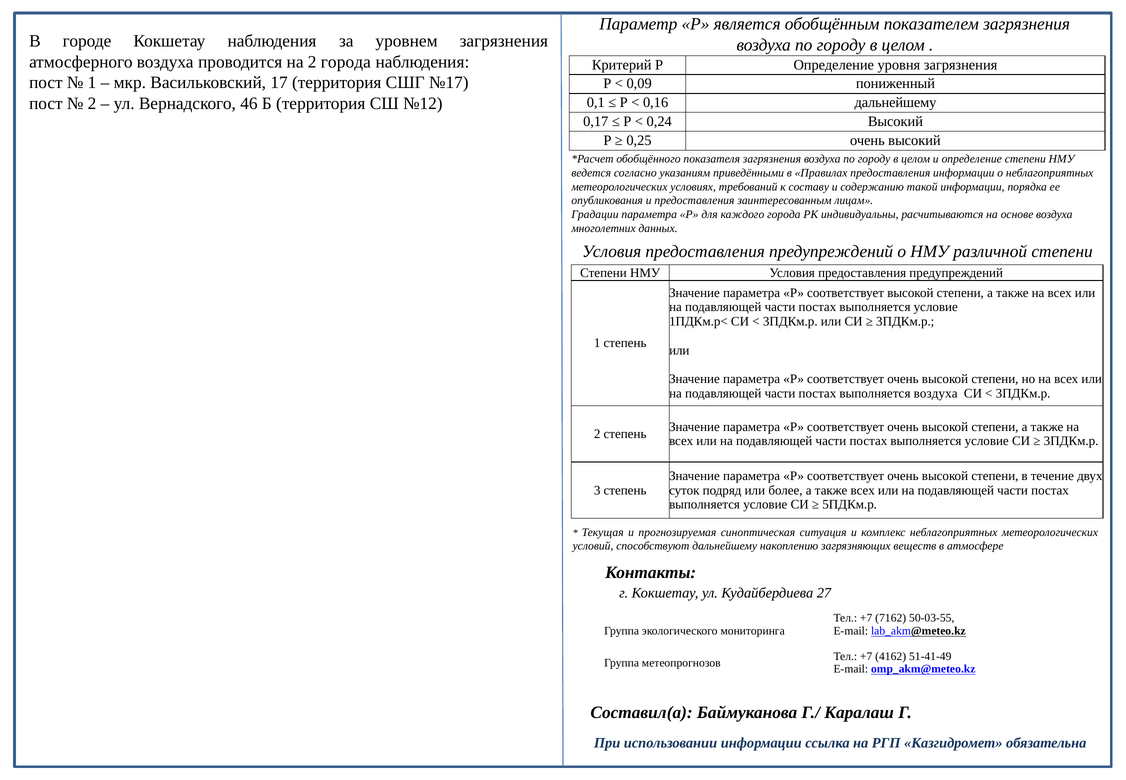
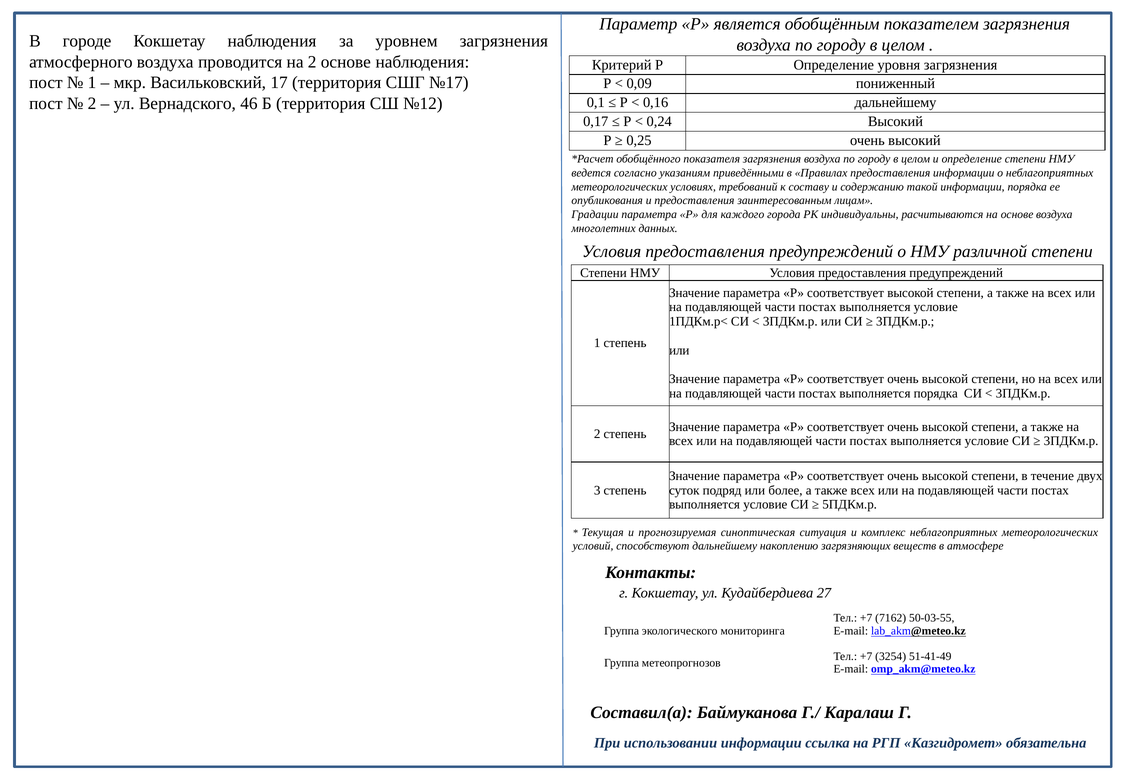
2 города: города -> основе
выполняется воздуха: воздуха -> порядка
4162: 4162 -> 3254
